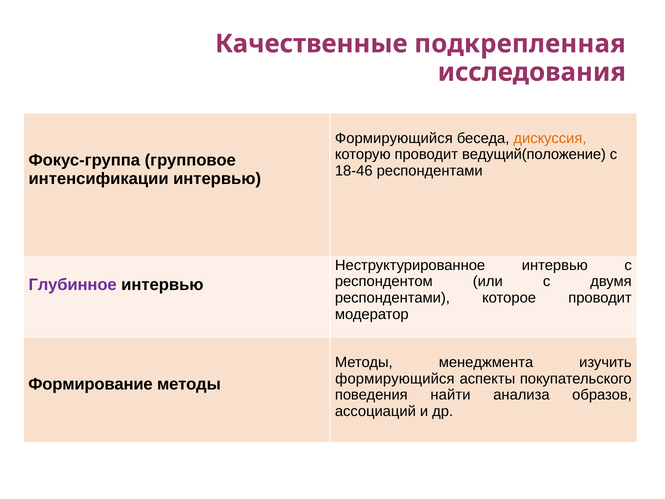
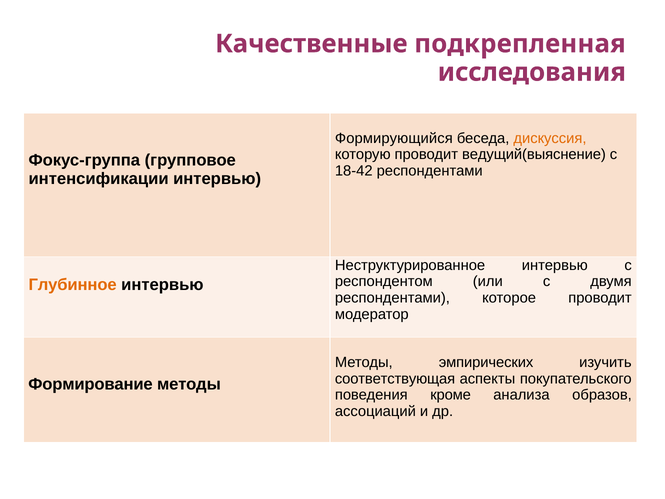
ведущий(положение: ведущий(положение -> ведущий(выяснение
18-46: 18-46 -> 18-42
Глубинное colour: purple -> orange
менеджмента: менеджмента -> эмпирических
формирующийся at (395, 378): формирующийся -> соответствующая
найти: найти -> кроме
